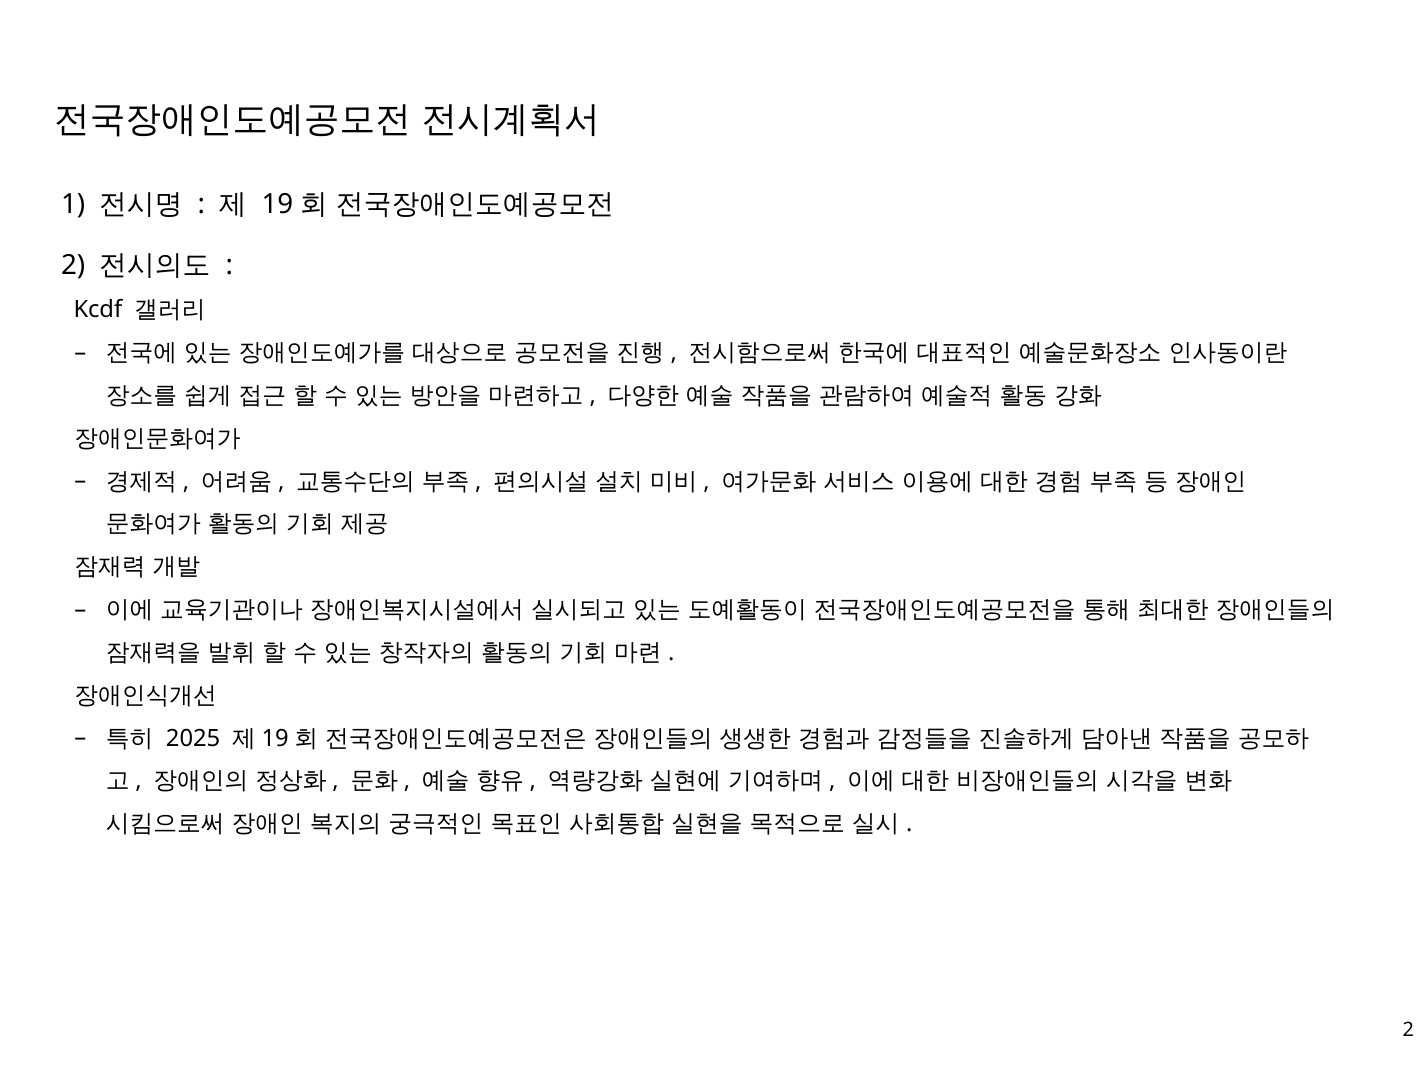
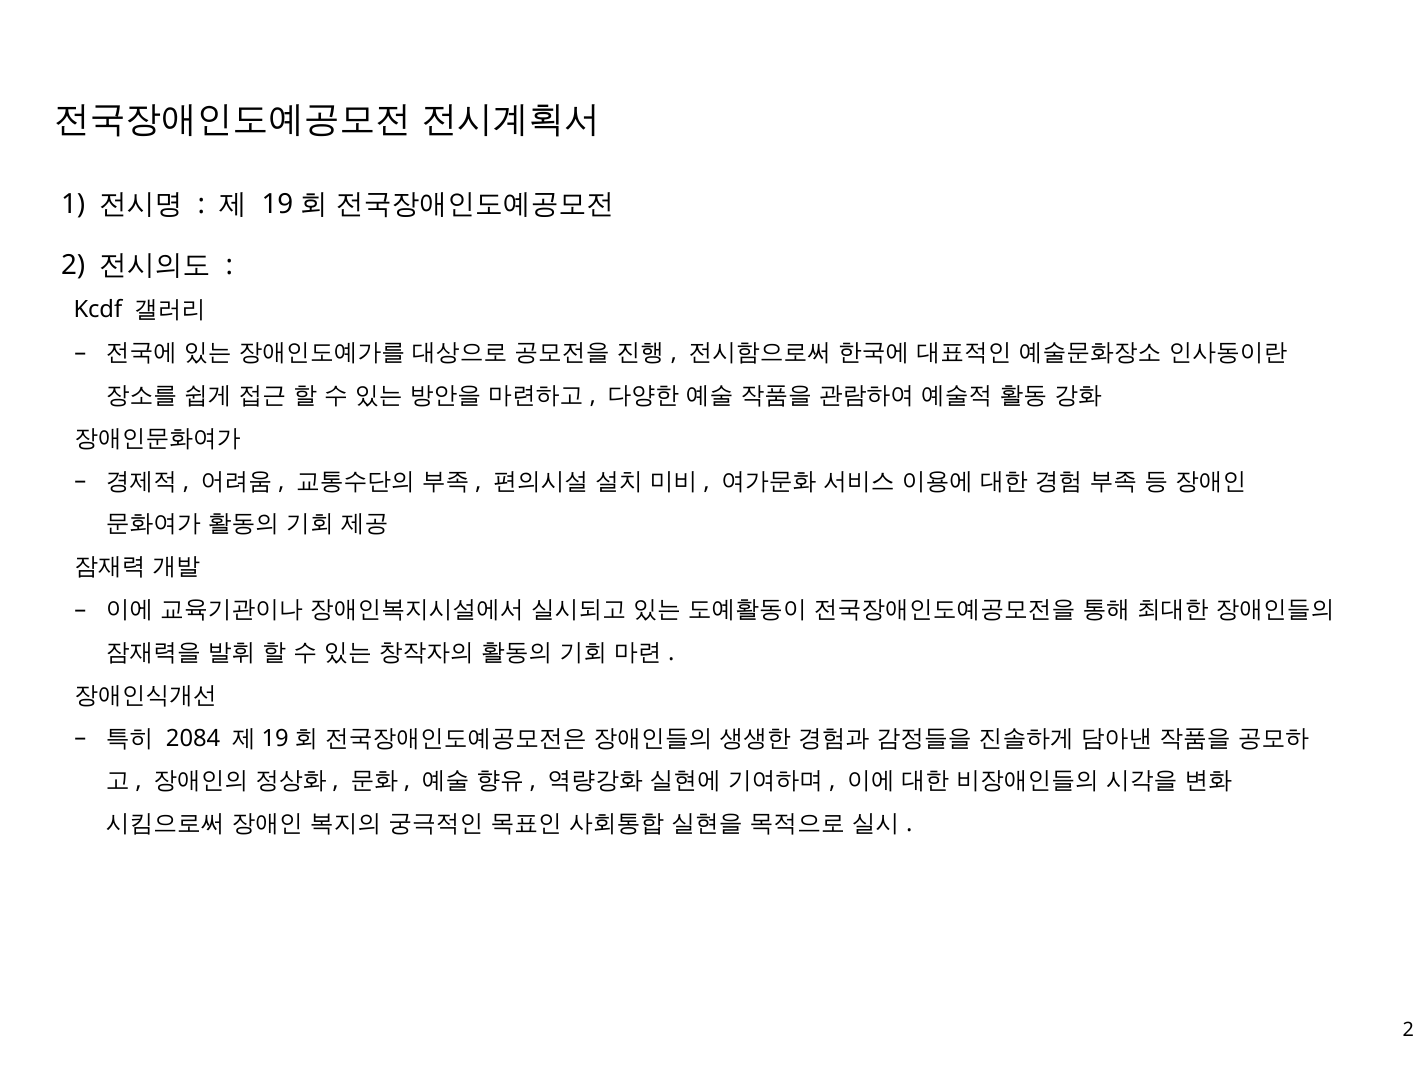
2025: 2025 -> 2084
